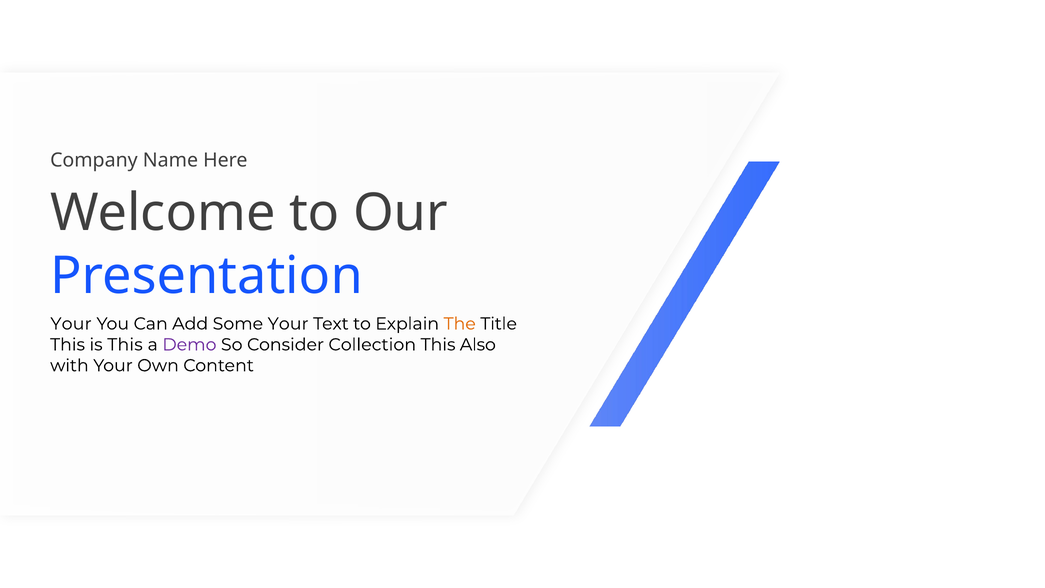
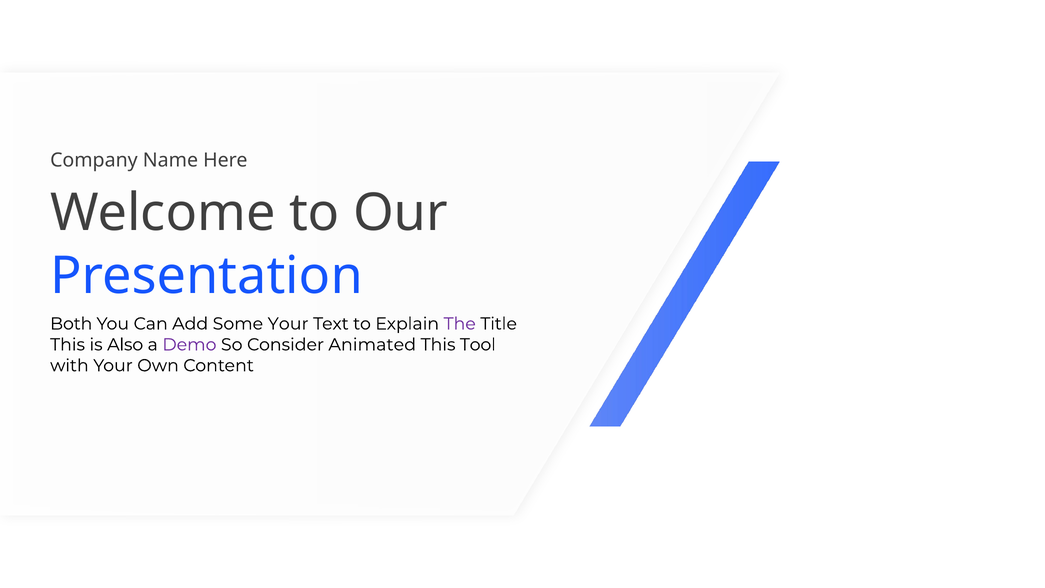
Your at (71, 324): Your -> Both
The colour: orange -> purple
is This: This -> Also
Collection: Collection -> Animated
Also: Also -> Tool
